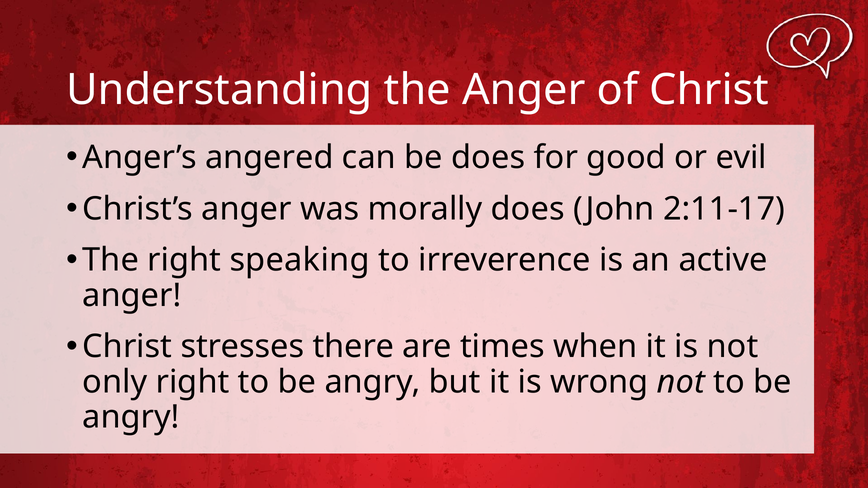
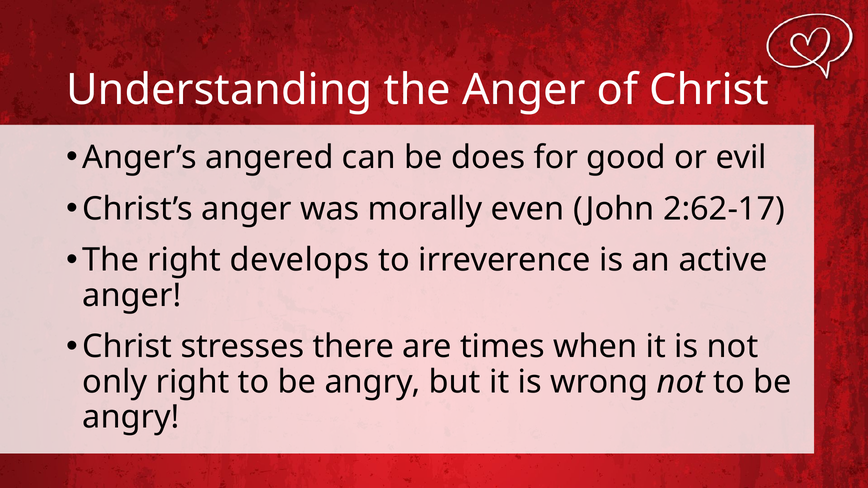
morally does: does -> even
2:11-17: 2:11-17 -> 2:62-17
speaking: speaking -> develops
